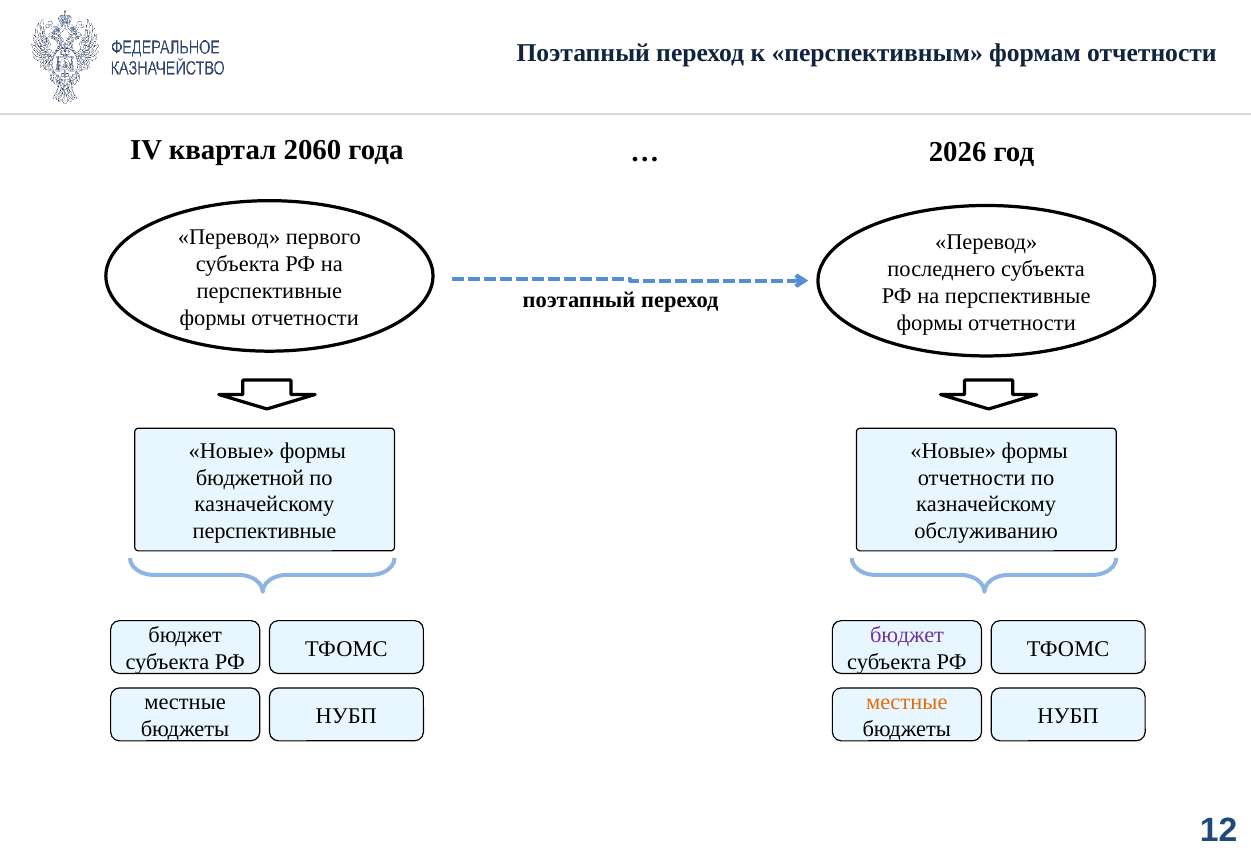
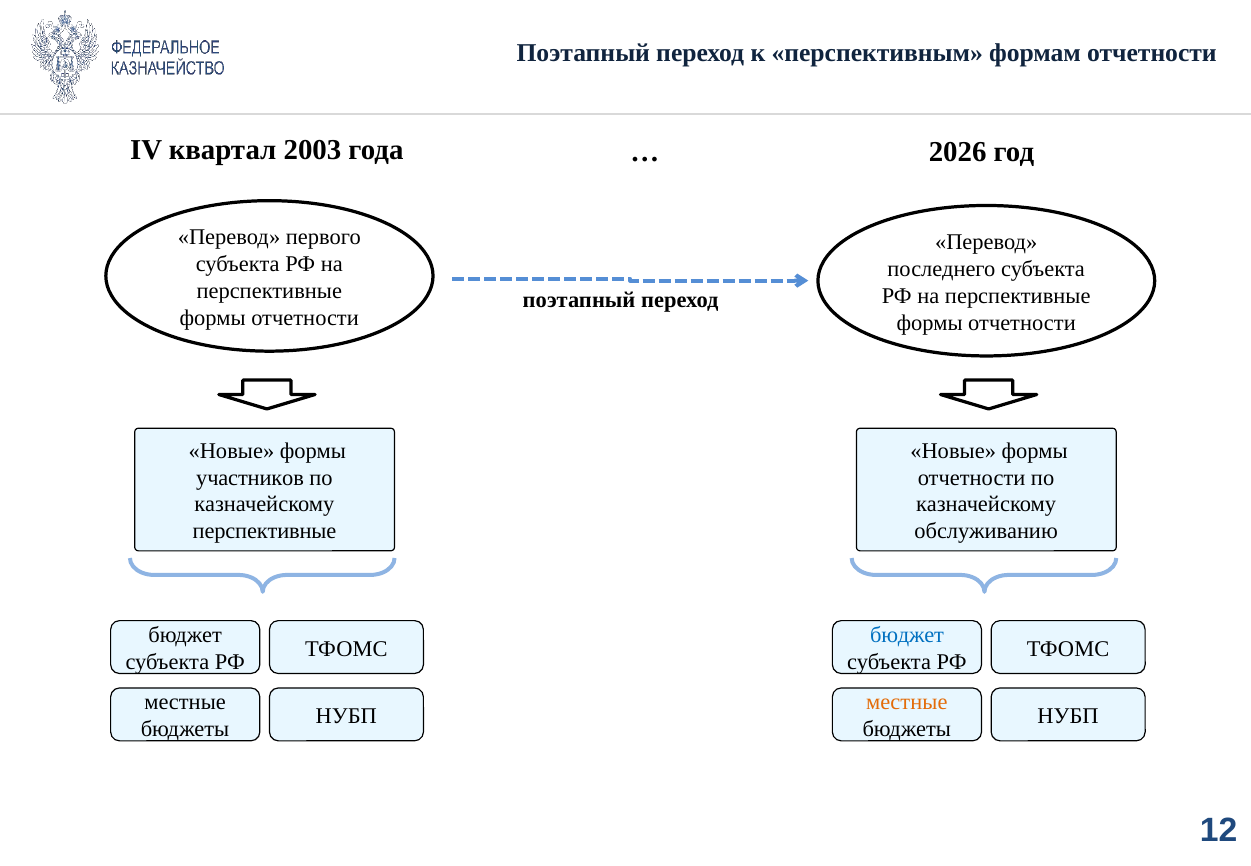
2060: 2060 -> 2003
бюджетной: бюджетной -> участников
бюджет at (907, 635) colour: purple -> blue
